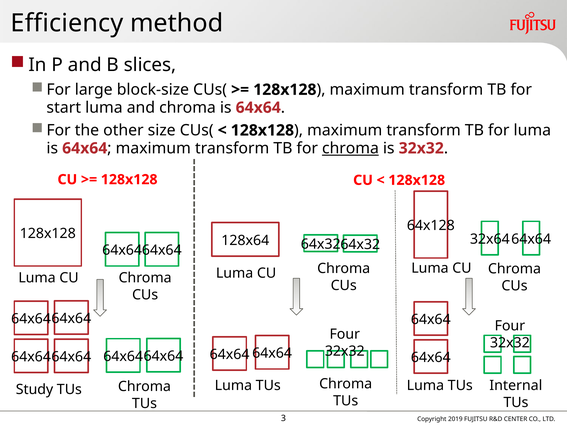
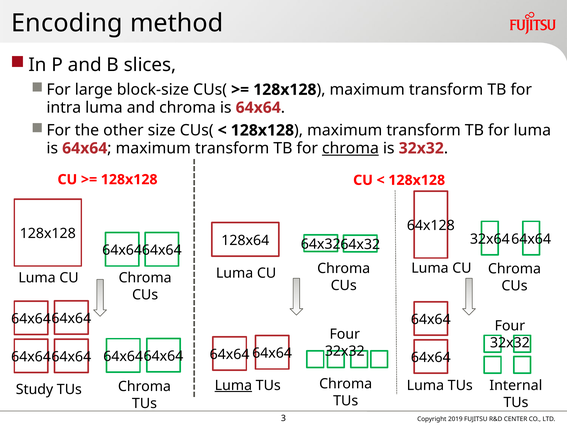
Efficiency: Efficiency -> Encoding
start: start -> intra
Luma at (233, 386) underline: none -> present
